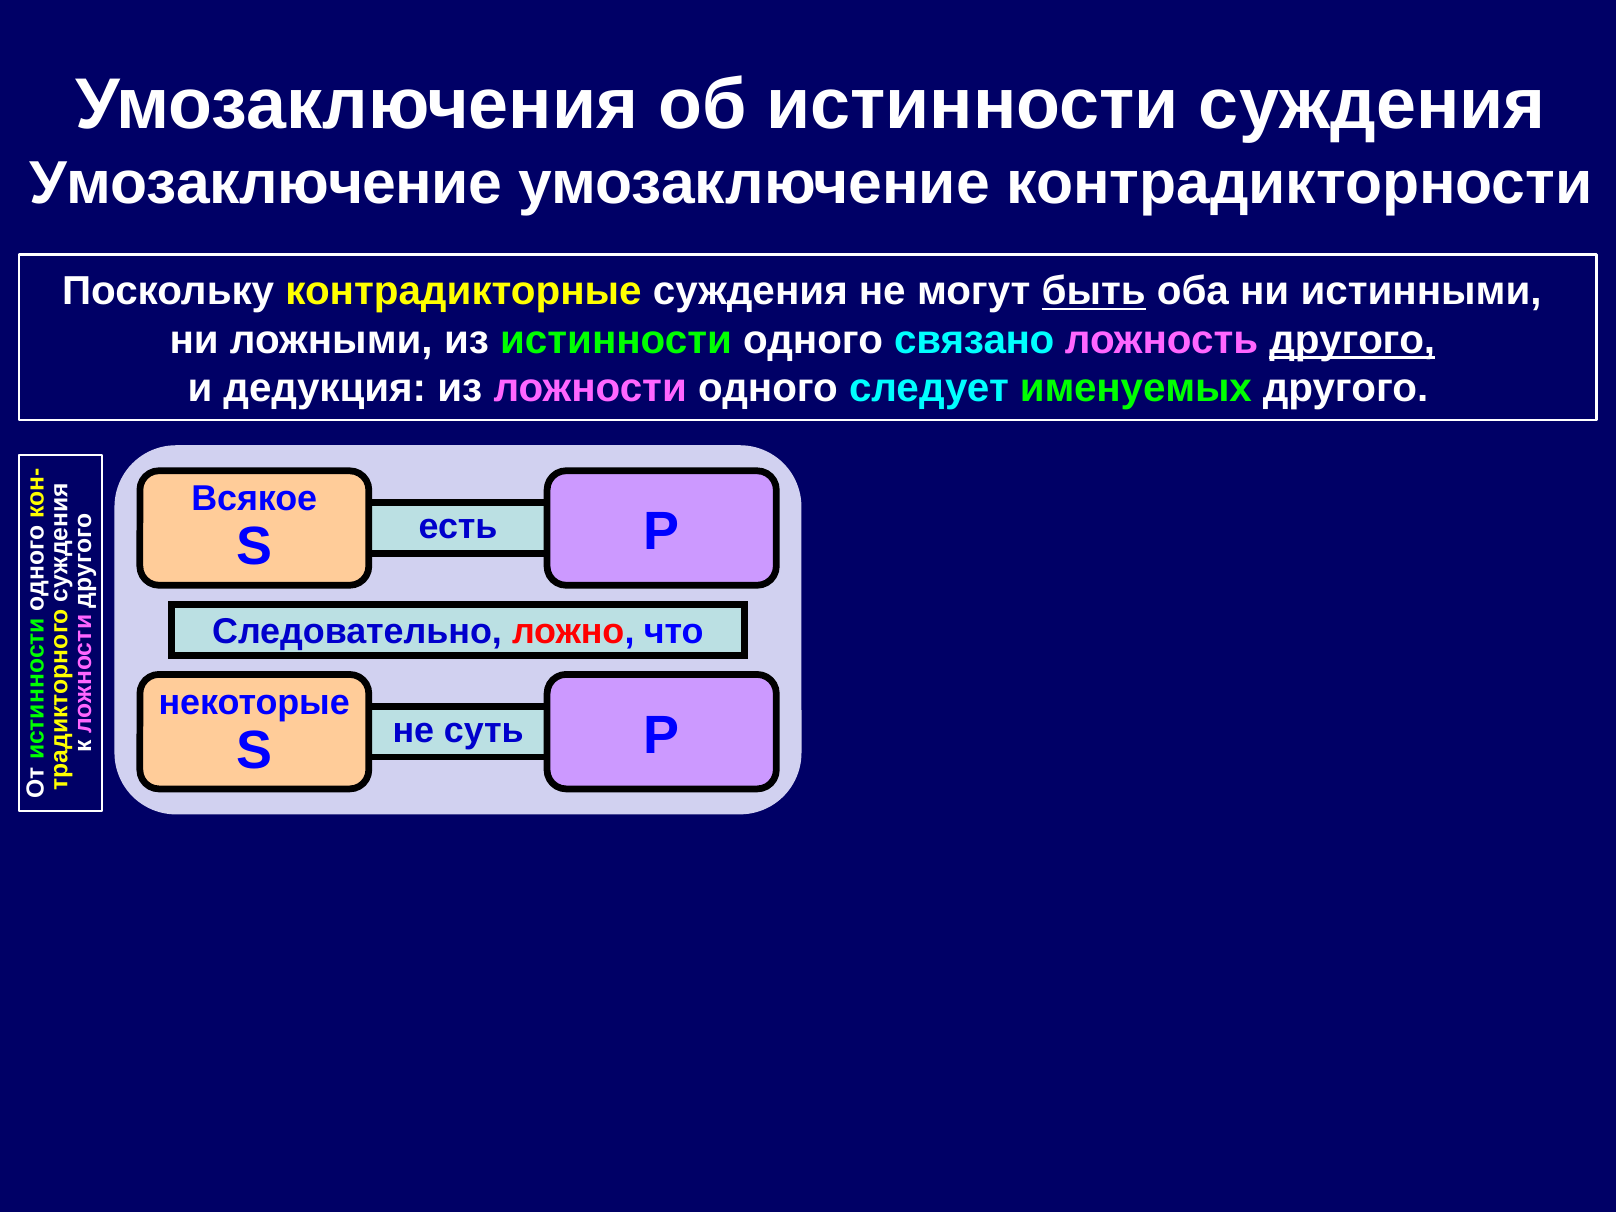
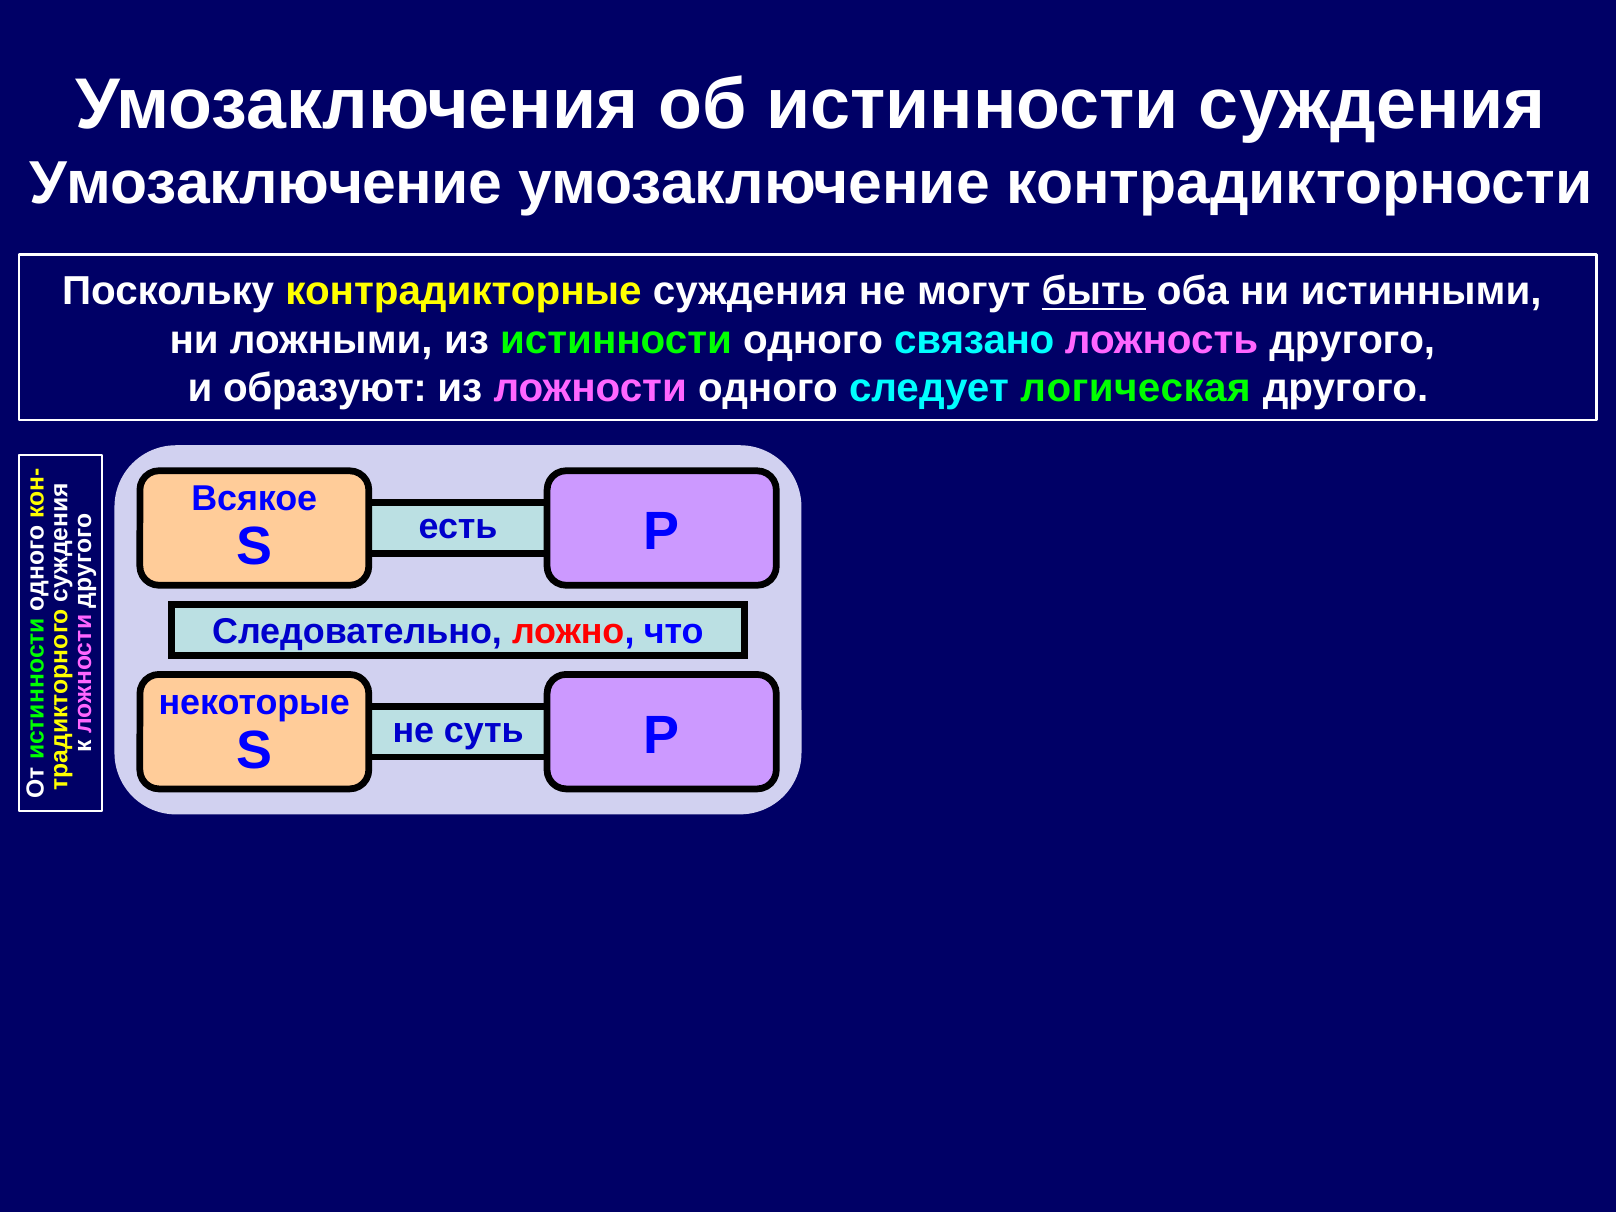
другого at (1352, 340) underline: present -> none
дедукция: дедукция -> образуют
именуемых: именуемых -> логическая
